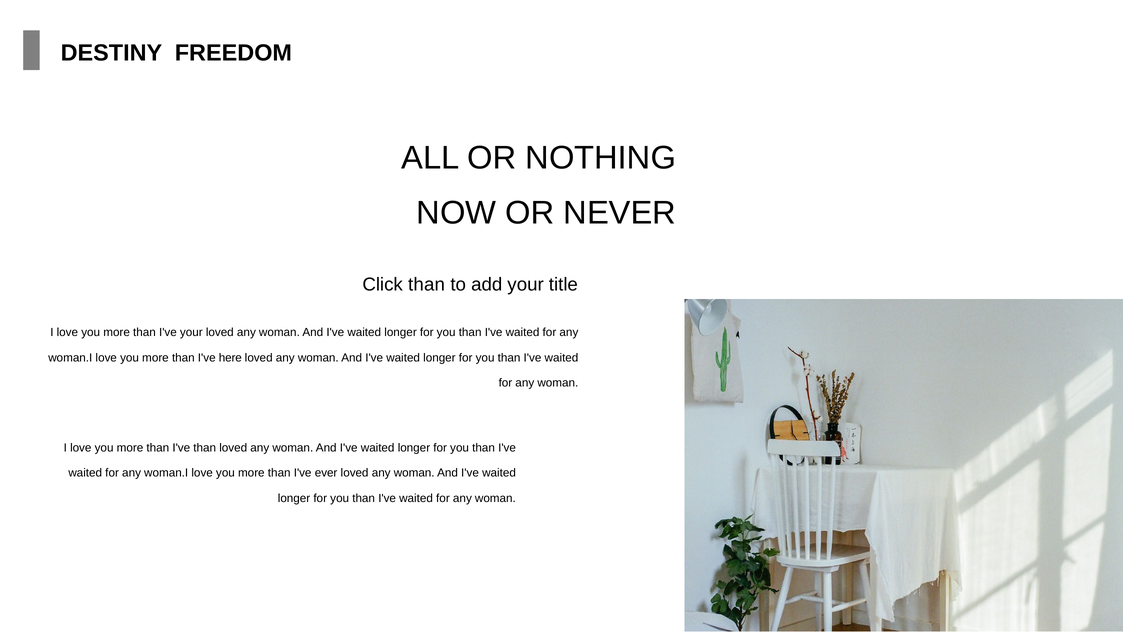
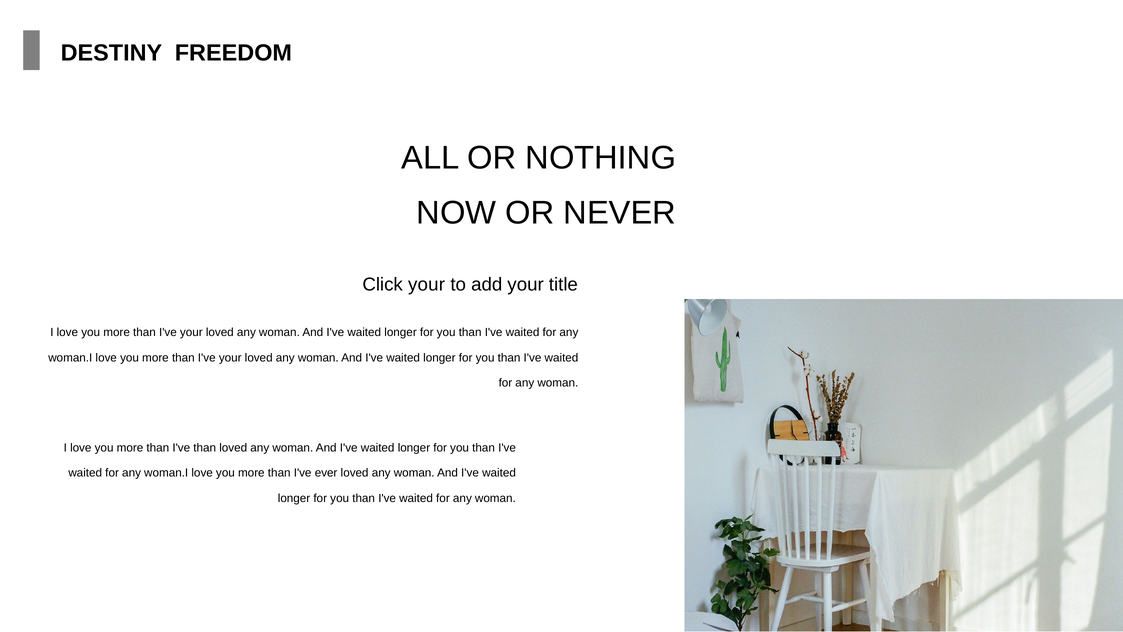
Click than: than -> your
here at (230, 357): here -> your
